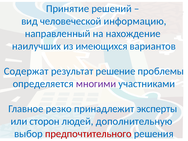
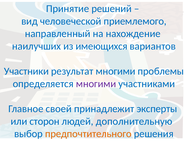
информацию: информацию -> приемлемого
Содержат: Содержат -> Участники
результат решение: решение -> многими
резко: резко -> своей
предпочтительного colour: red -> orange
